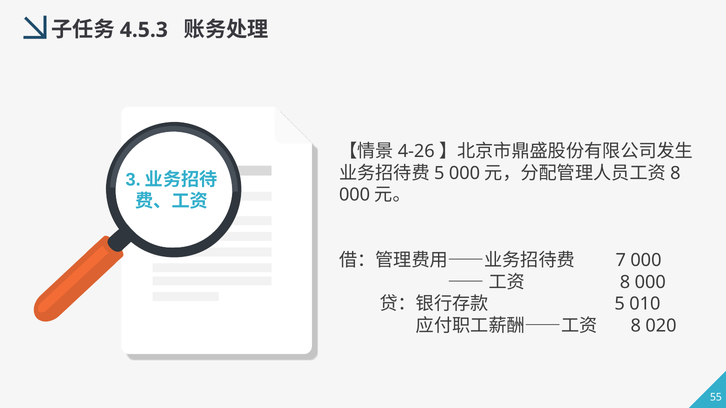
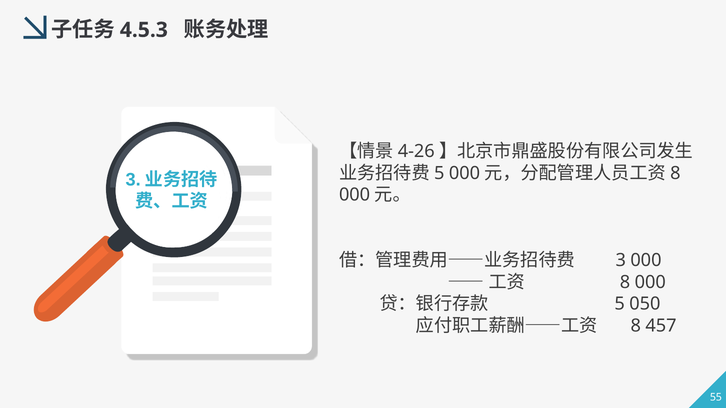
7: 7 -> 3
010: 010 -> 050
020: 020 -> 457
